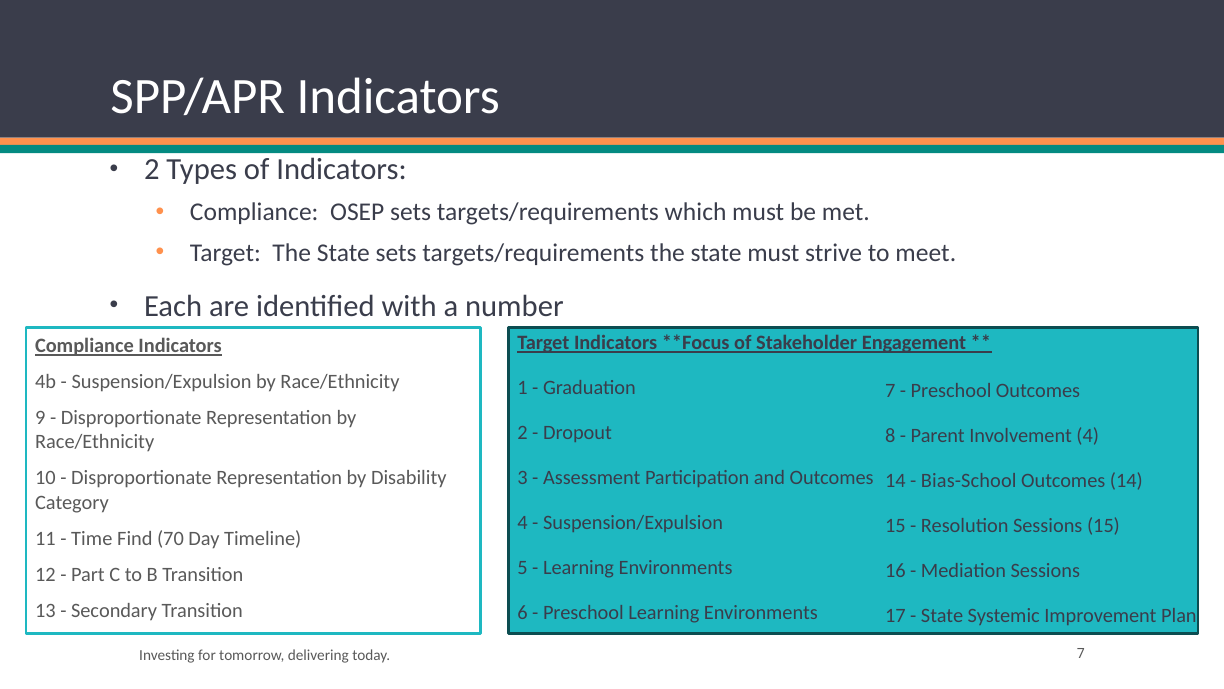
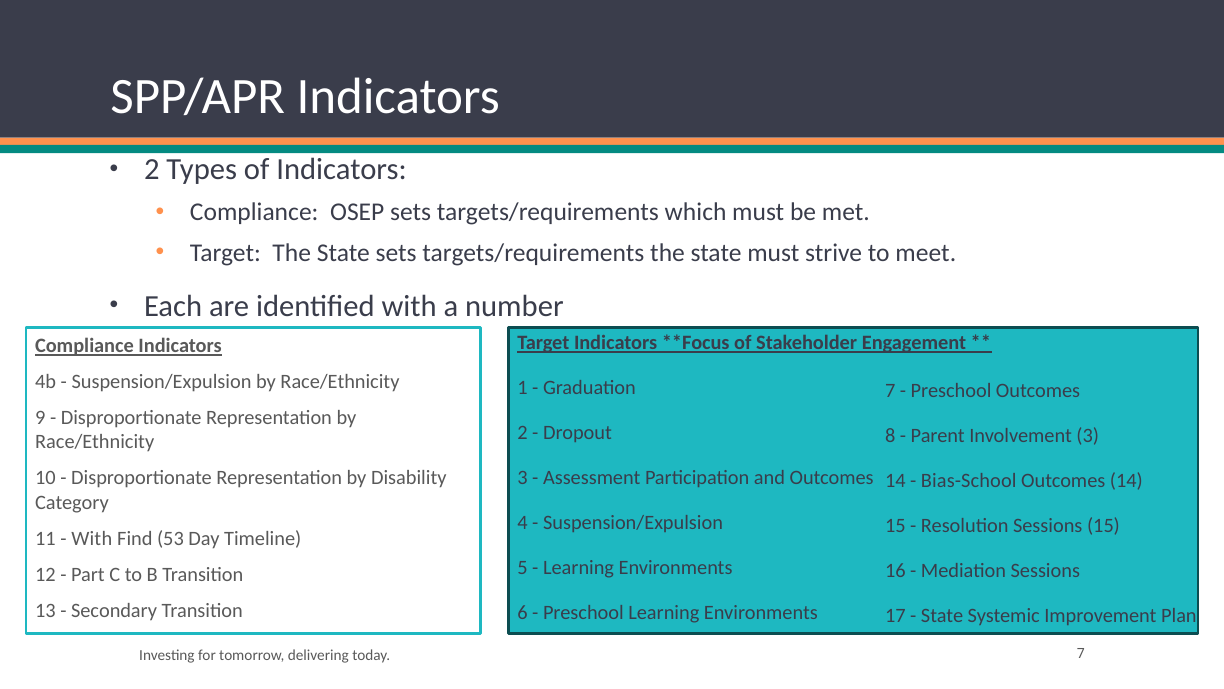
Involvement 4: 4 -> 3
Time at (92, 538): Time -> With
70: 70 -> 53
